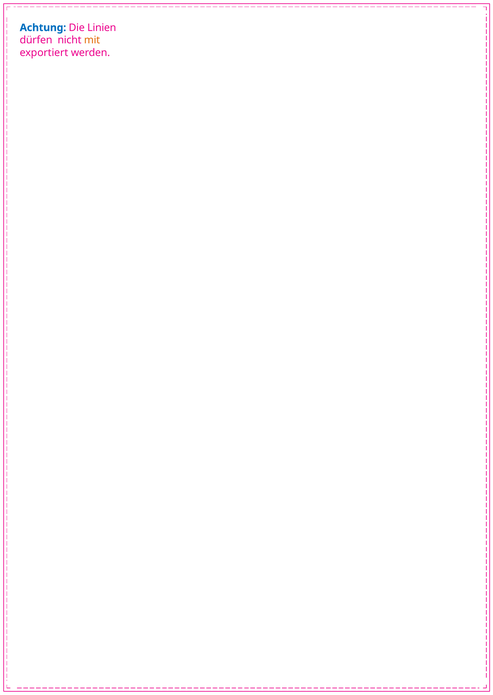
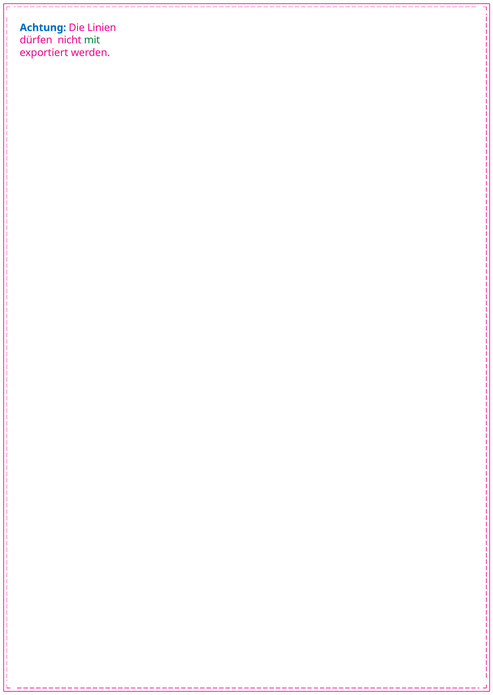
mit colour: orange -> green
